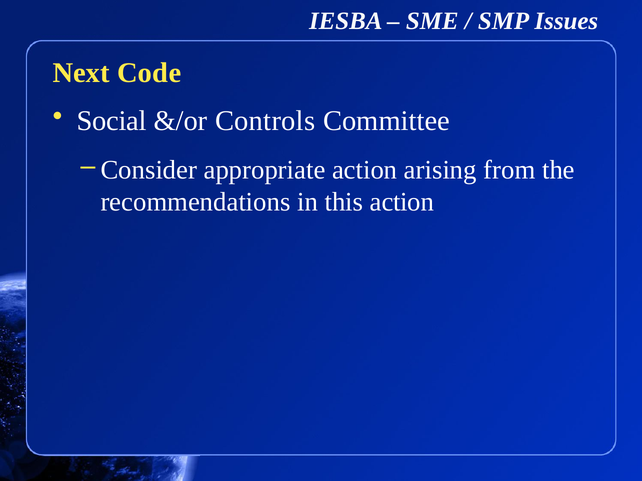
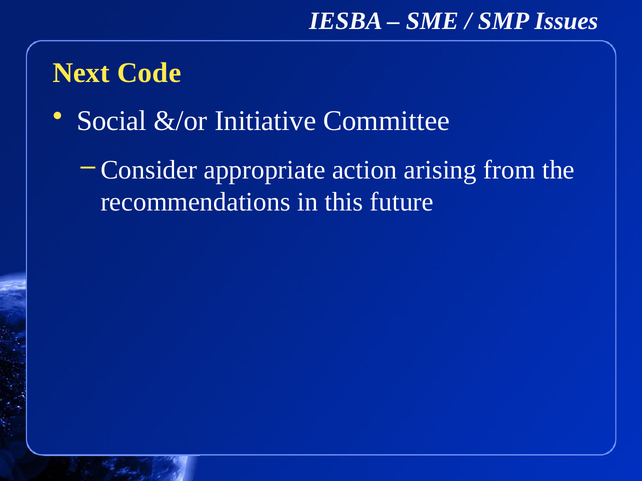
Controls: Controls -> Initiative
this action: action -> future
